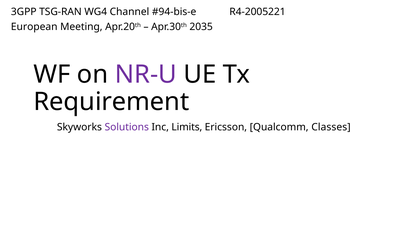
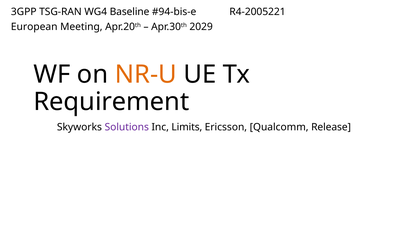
Channel: Channel -> Baseline
2035: 2035 -> 2029
NR-U colour: purple -> orange
Classes: Classes -> Release
